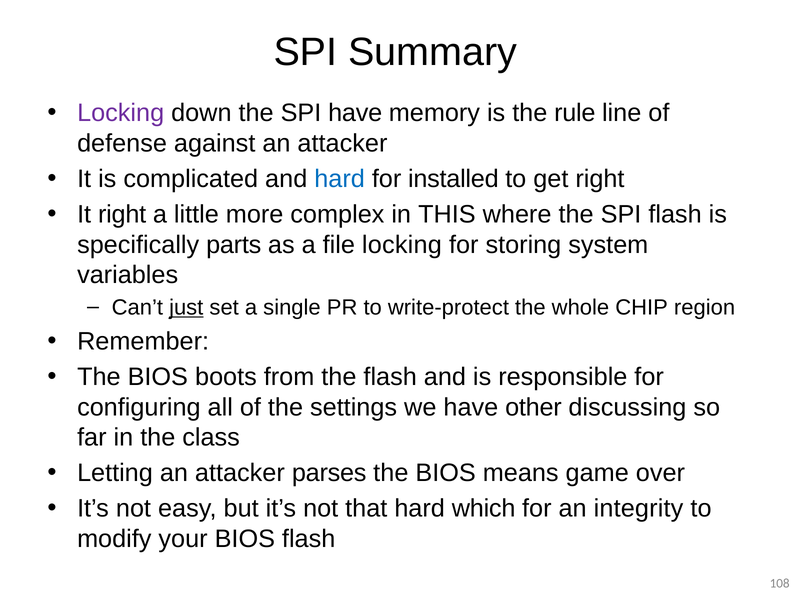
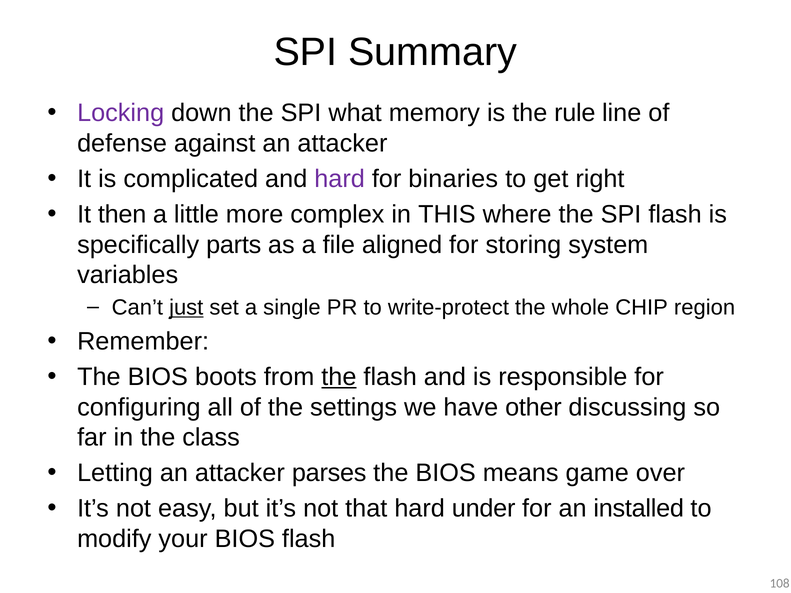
SPI have: have -> what
hard at (340, 179) colour: blue -> purple
installed: installed -> binaries
It right: right -> then
file locking: locking -> aligned
the at (339, 377) underline: none -> present
which: which -> under
integrity: integrity -> installed
